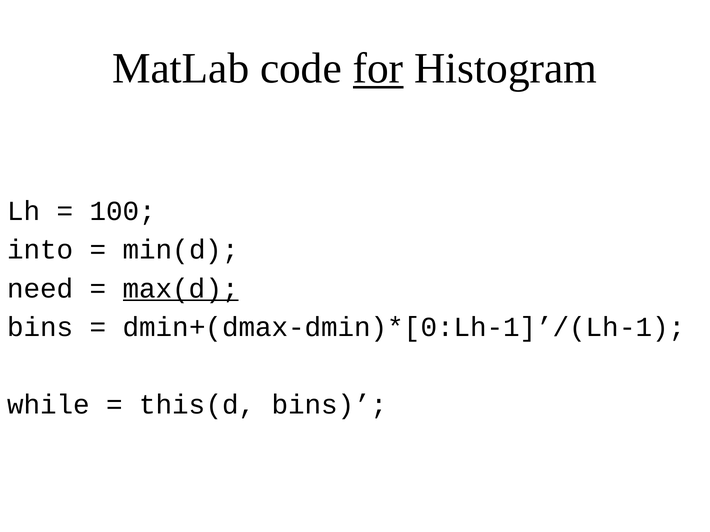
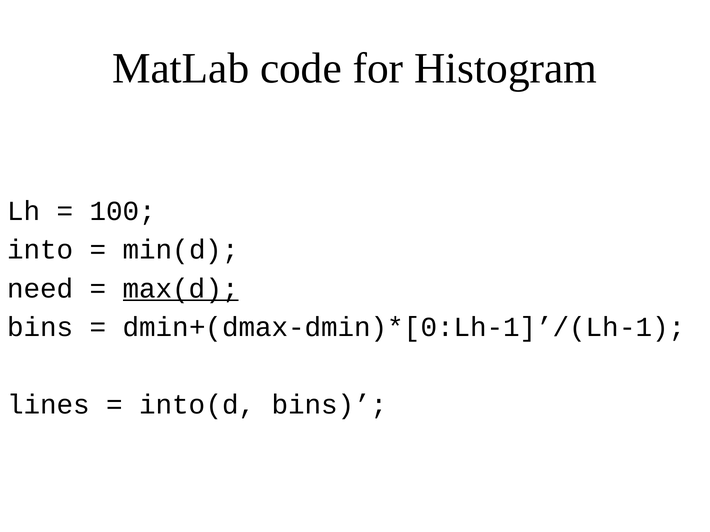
for underline: present -> none
while: while -> lines
this(d: this(d -> into(d
